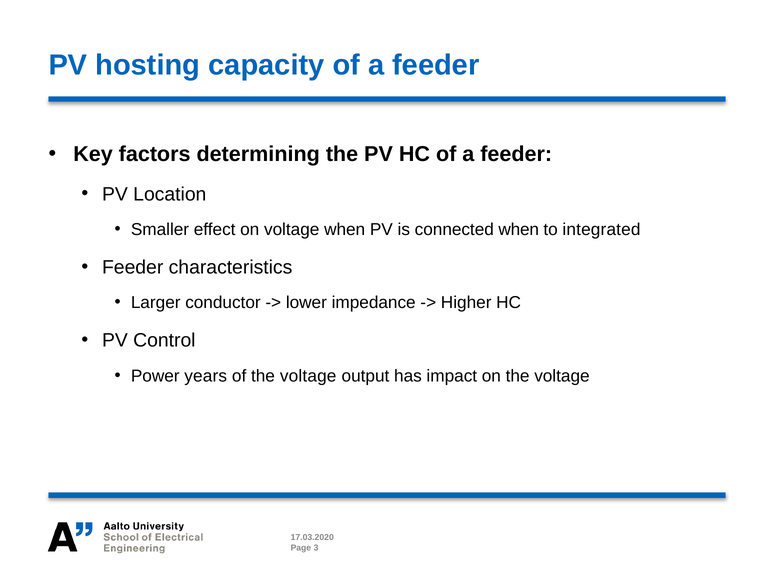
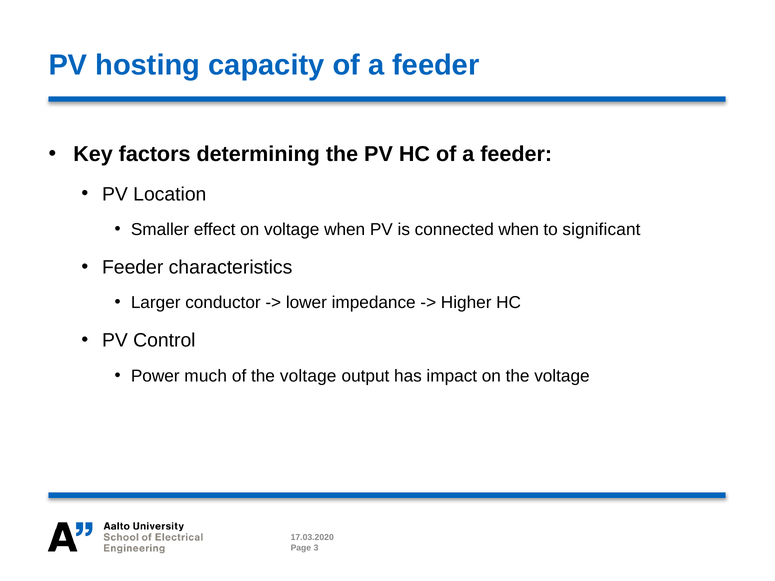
integrated: integrated -> significant
years: years -> much
